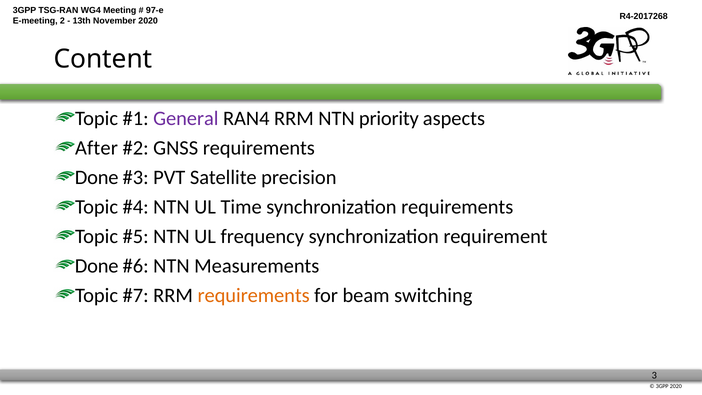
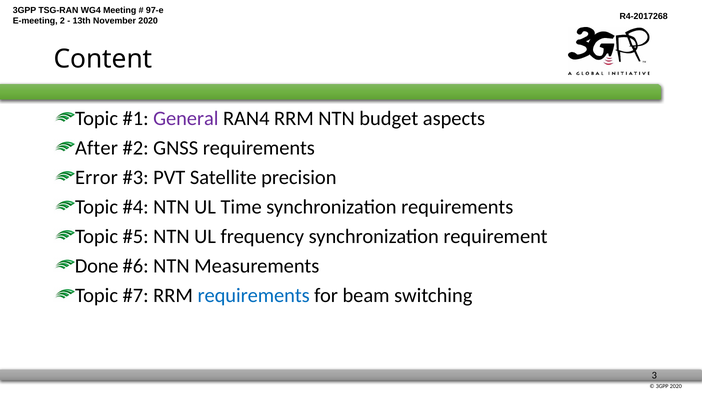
priority: priority -> budget
Done at (97, 178): Done -> Error
requirements at (254, 295) colour: orange -> blue
